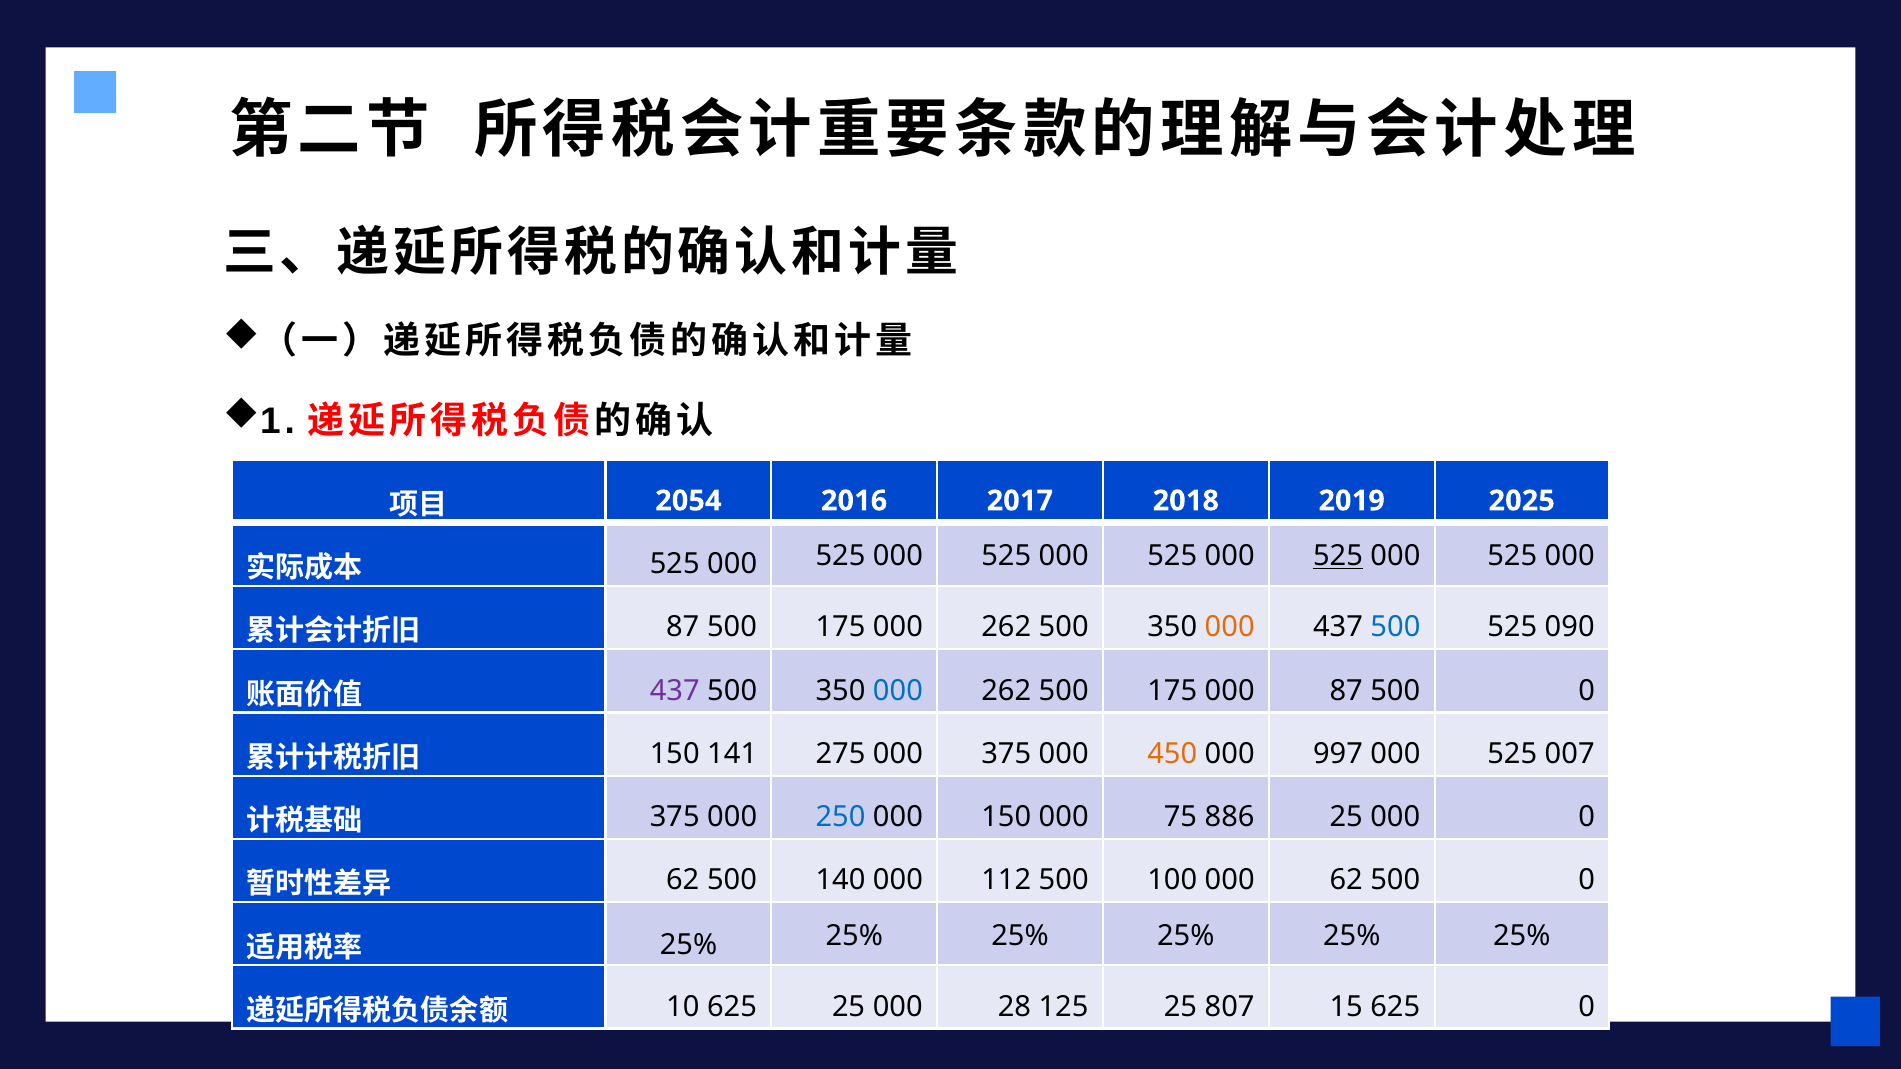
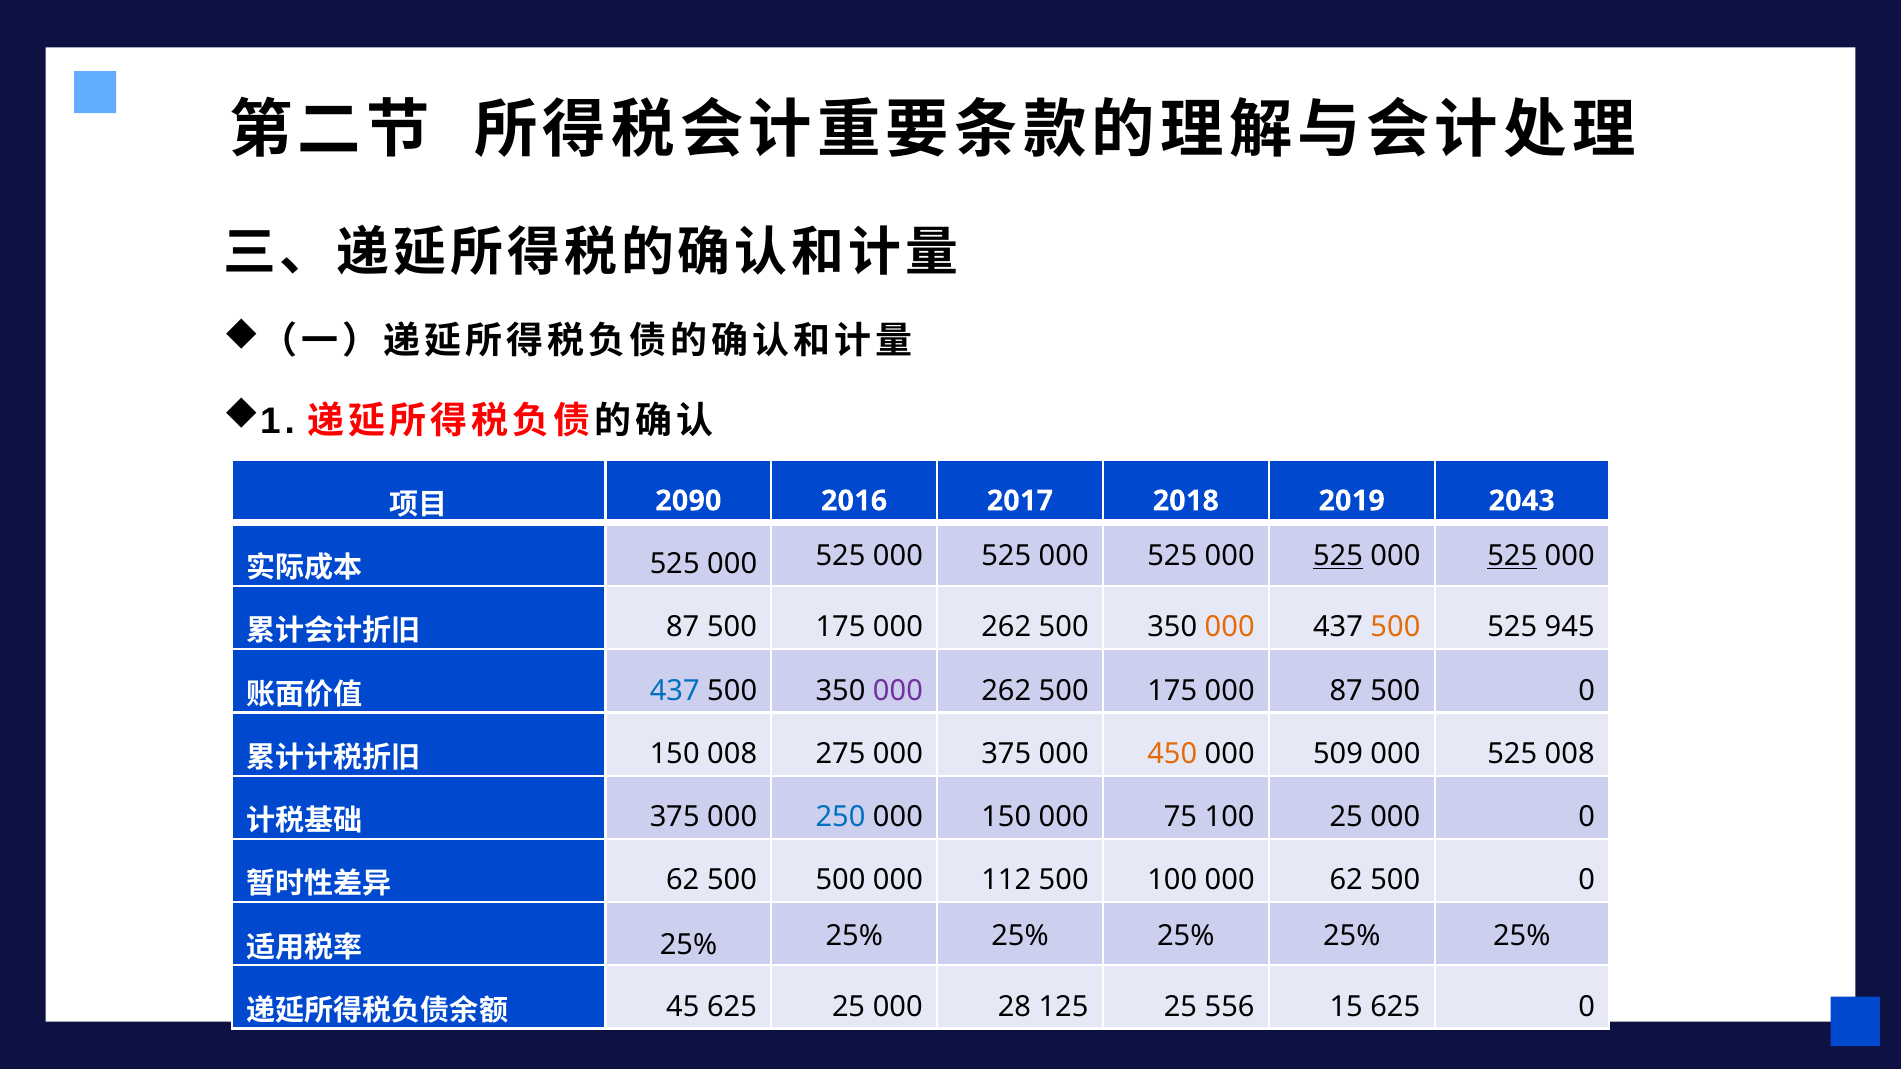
2054: 2054 -> 2090
2025: 2025 -> 2043
525 at (1512, 556) underline: none -> present
500 at (1395, 627) colour: blue -> orange
090: 090 -> 945
437 at (675, 691) colour: purple -> blue
000 at (898, 691) colour: blue -> purple
150 141: 141 -> 008
997: 997 -> 509
525 007: 007 -> 008
75 886: 886 -> 100
500 140: 140 -> 500
10: 10 -> 45
807: 807 -> 556
